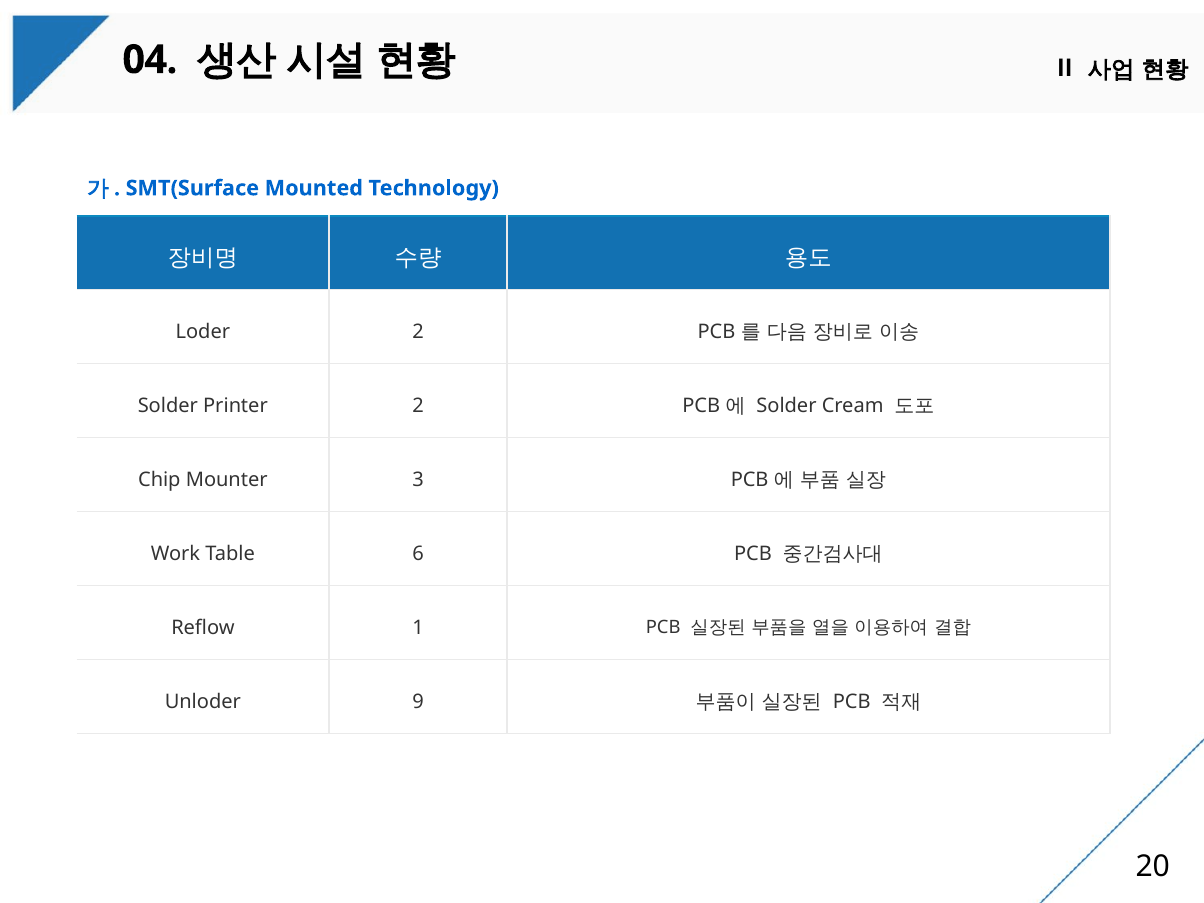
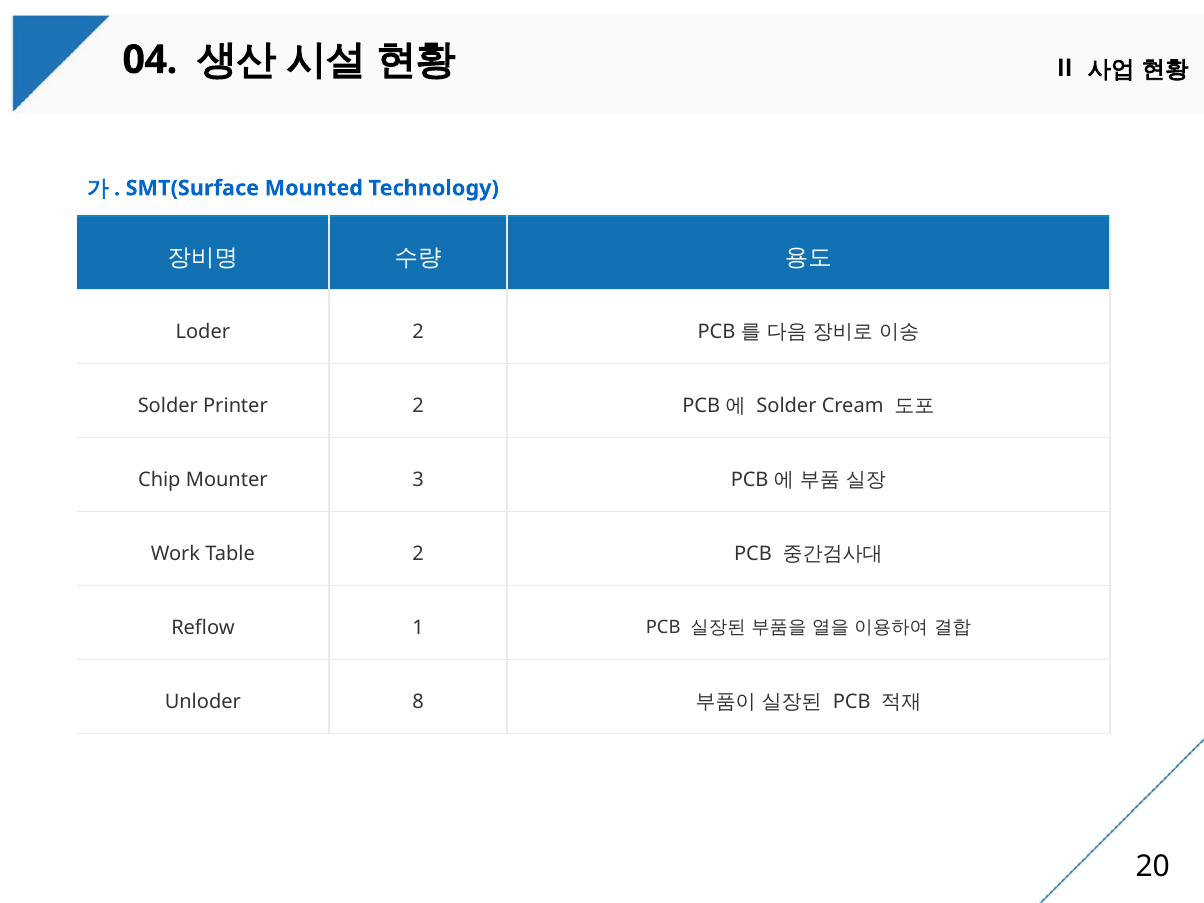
Table 6: 6 -> 2
9: 9 -> 8
